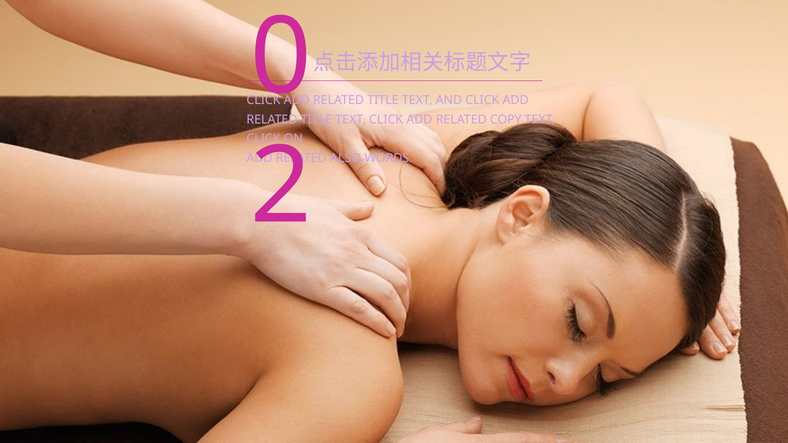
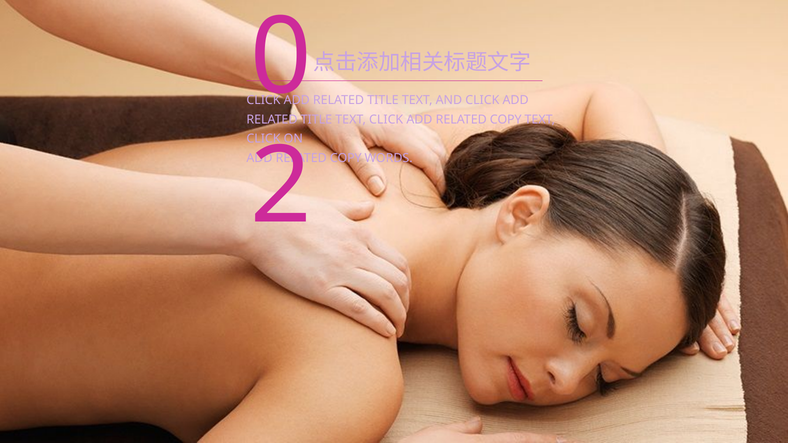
ALSO at (346, 158): ALSO -> COPY
